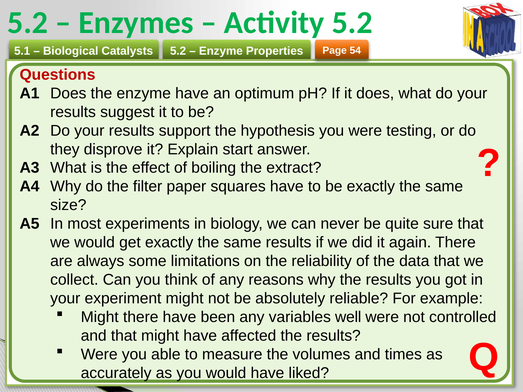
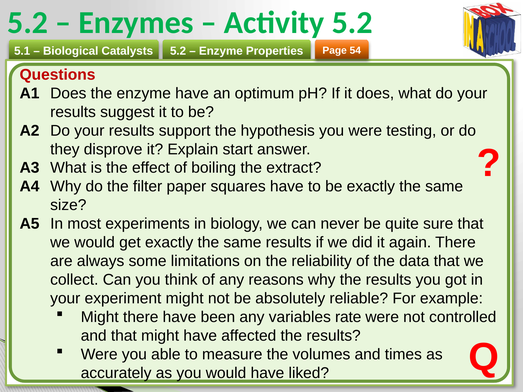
well: well -> rate
